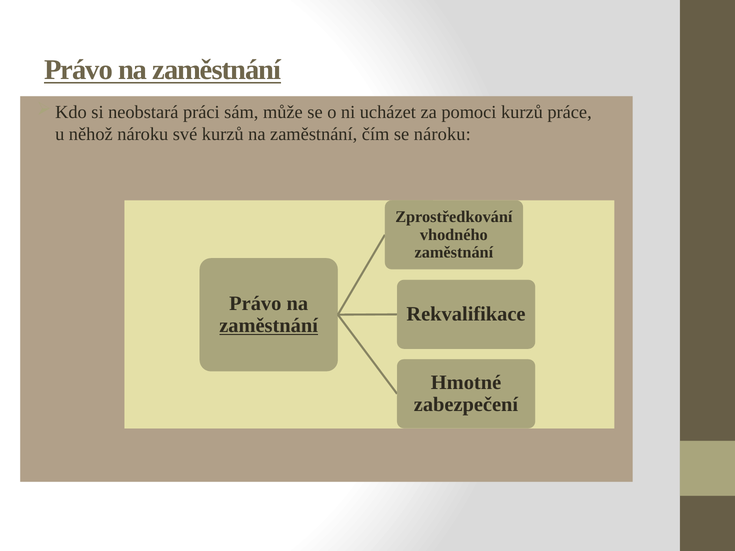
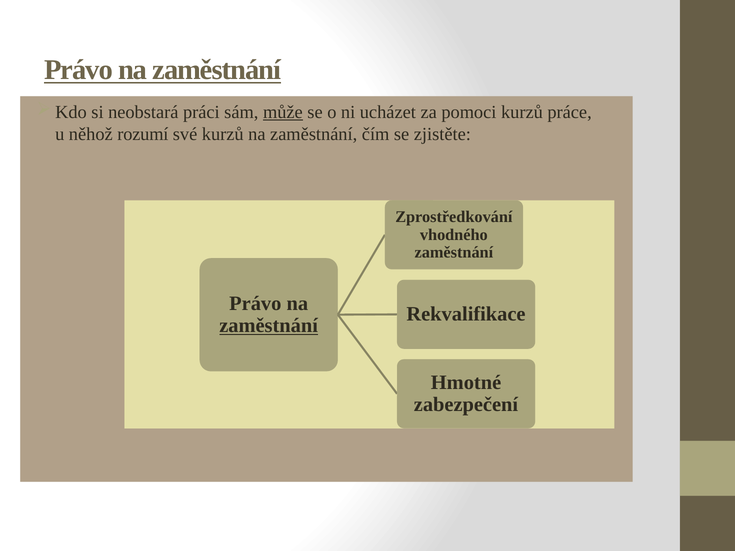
může underline: none -> present
něhož nároku: nároku -> rozumí
se nároku: nároku -> zjistěte
